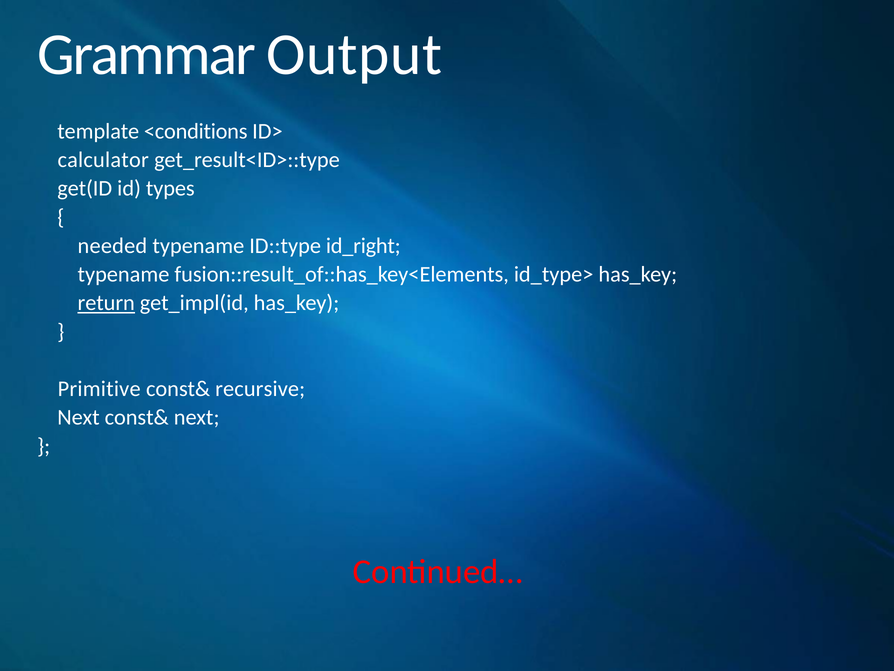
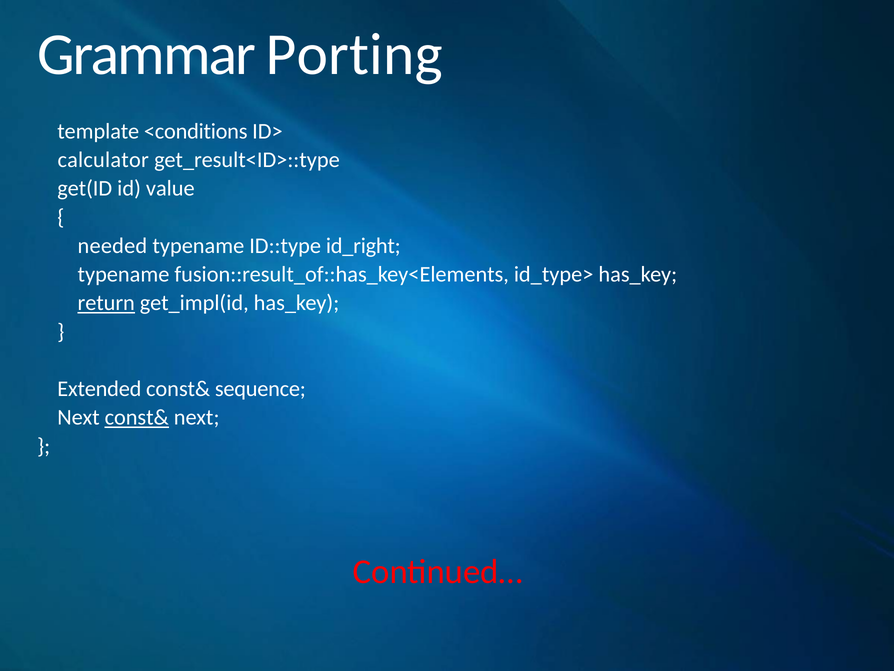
Output: Output -> Porting
types: types -> value
Primitive: Primitive -> Extended
recursive: recursive -> sequence
const& at (137, 417) underline: none -> present
